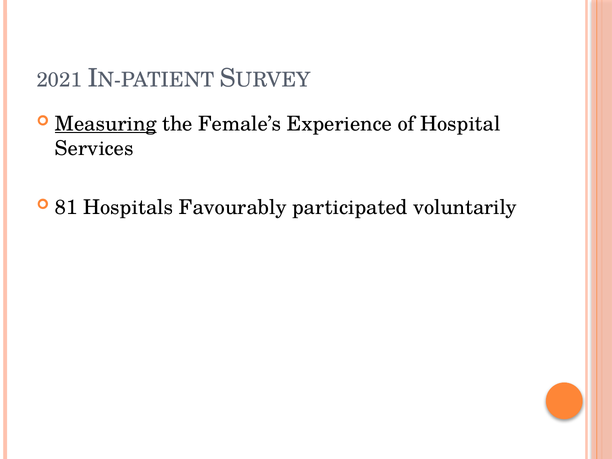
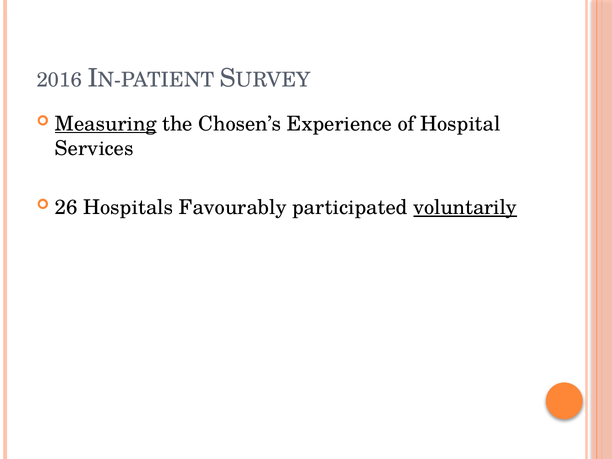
2021: 2021 -> 2016
Female’s: Female’s -> Chosen’s
81: 81 -> 26
voluntarily underline: none -> present
